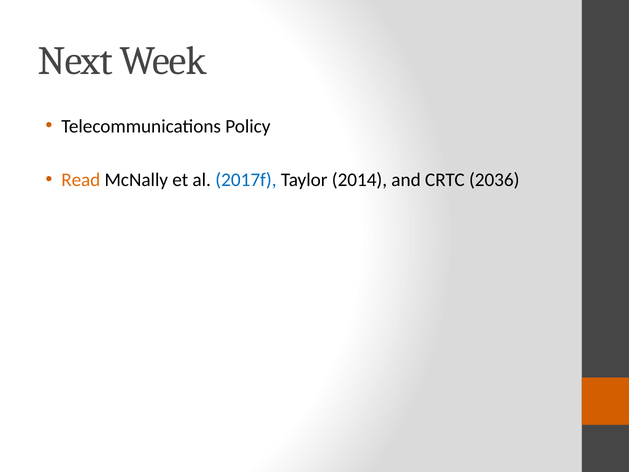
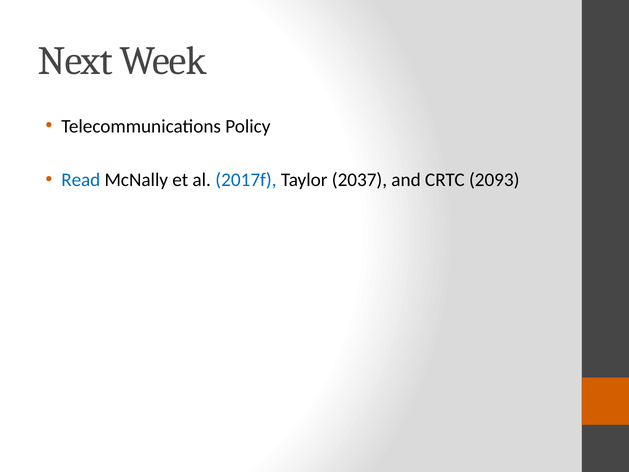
Read colour: orange -> blue
2014: 2014 -> 2037
2036: 2036 -> 2093
